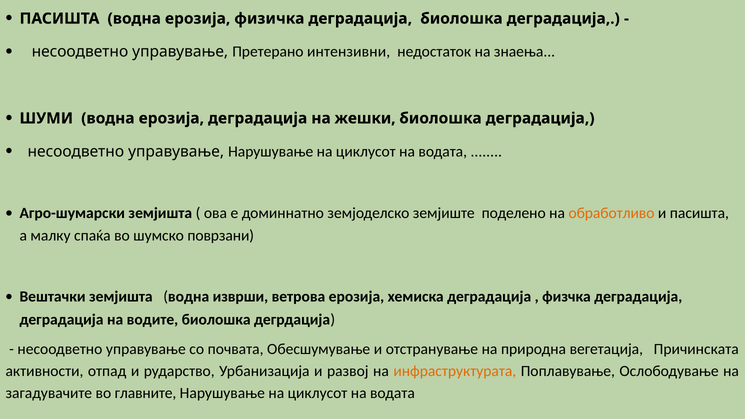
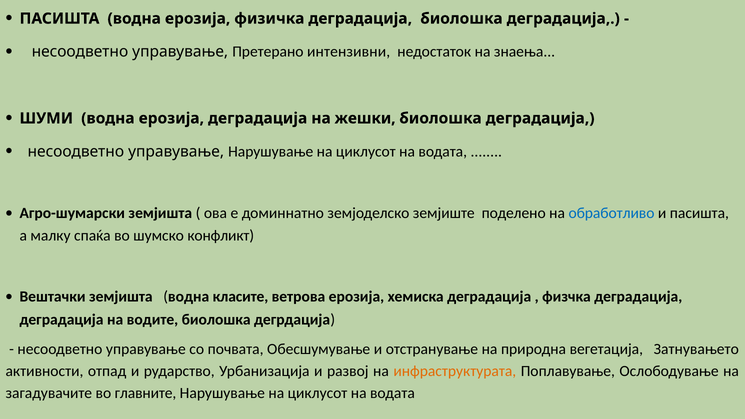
обработливо colour: orange -> blue
поврзани: поврзани -> конфликт
изврши: изврши -> класите
Причинската: Причинската -> Затнувањето
